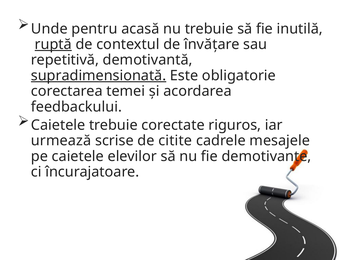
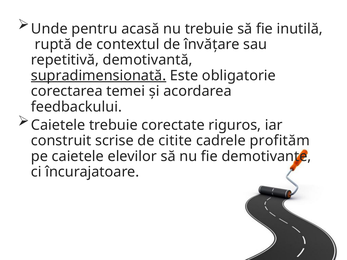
ruptă underline: present -> none
urmează: urmează -> construit
mesajele: mesajele -> profităm
